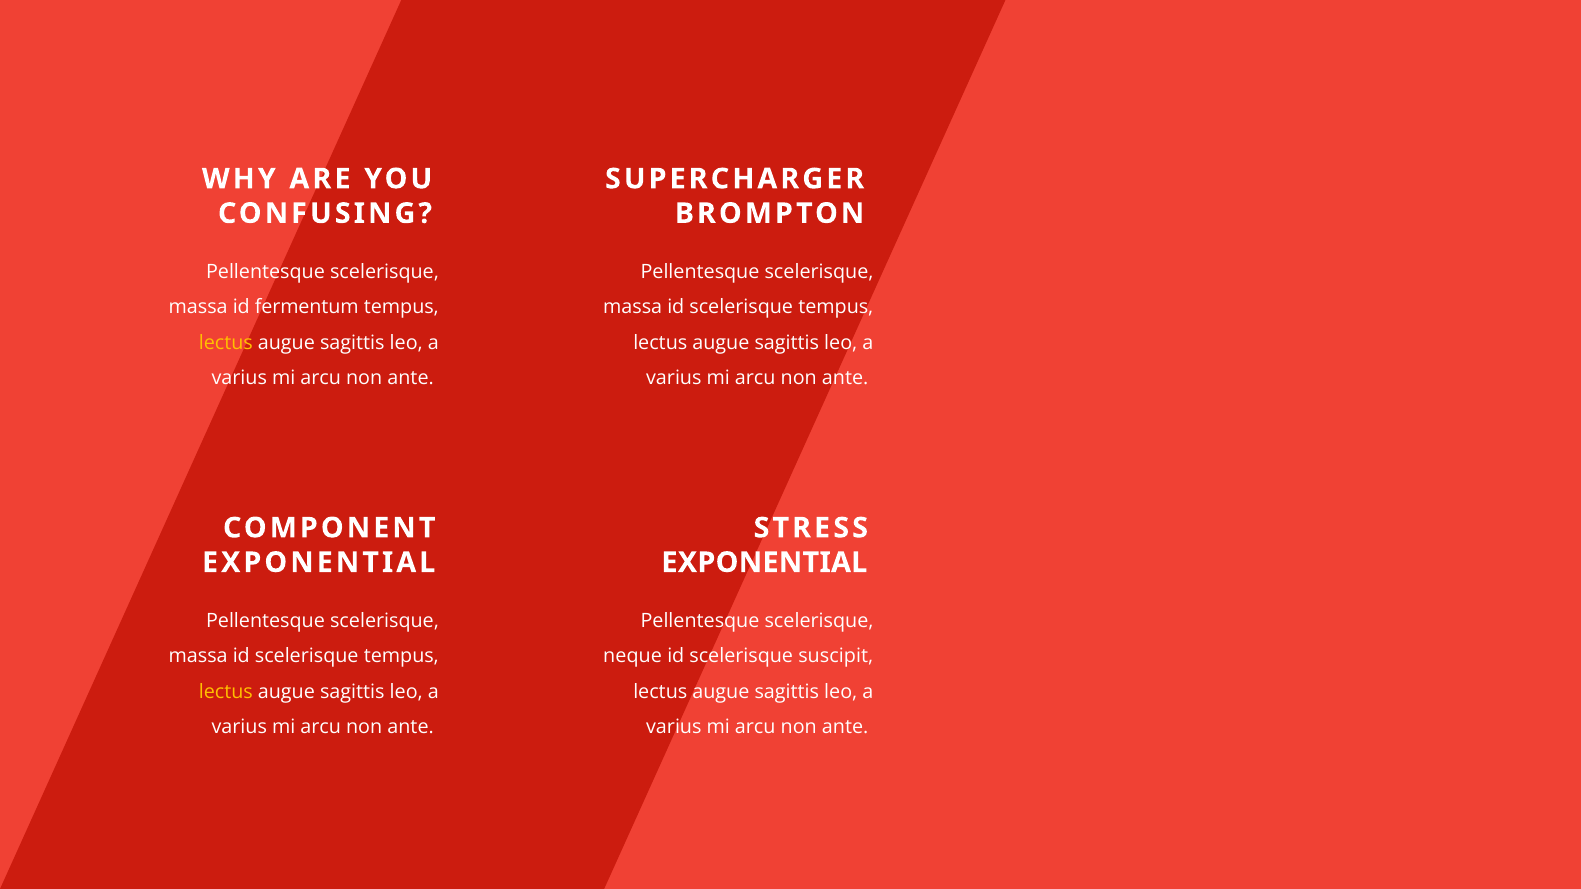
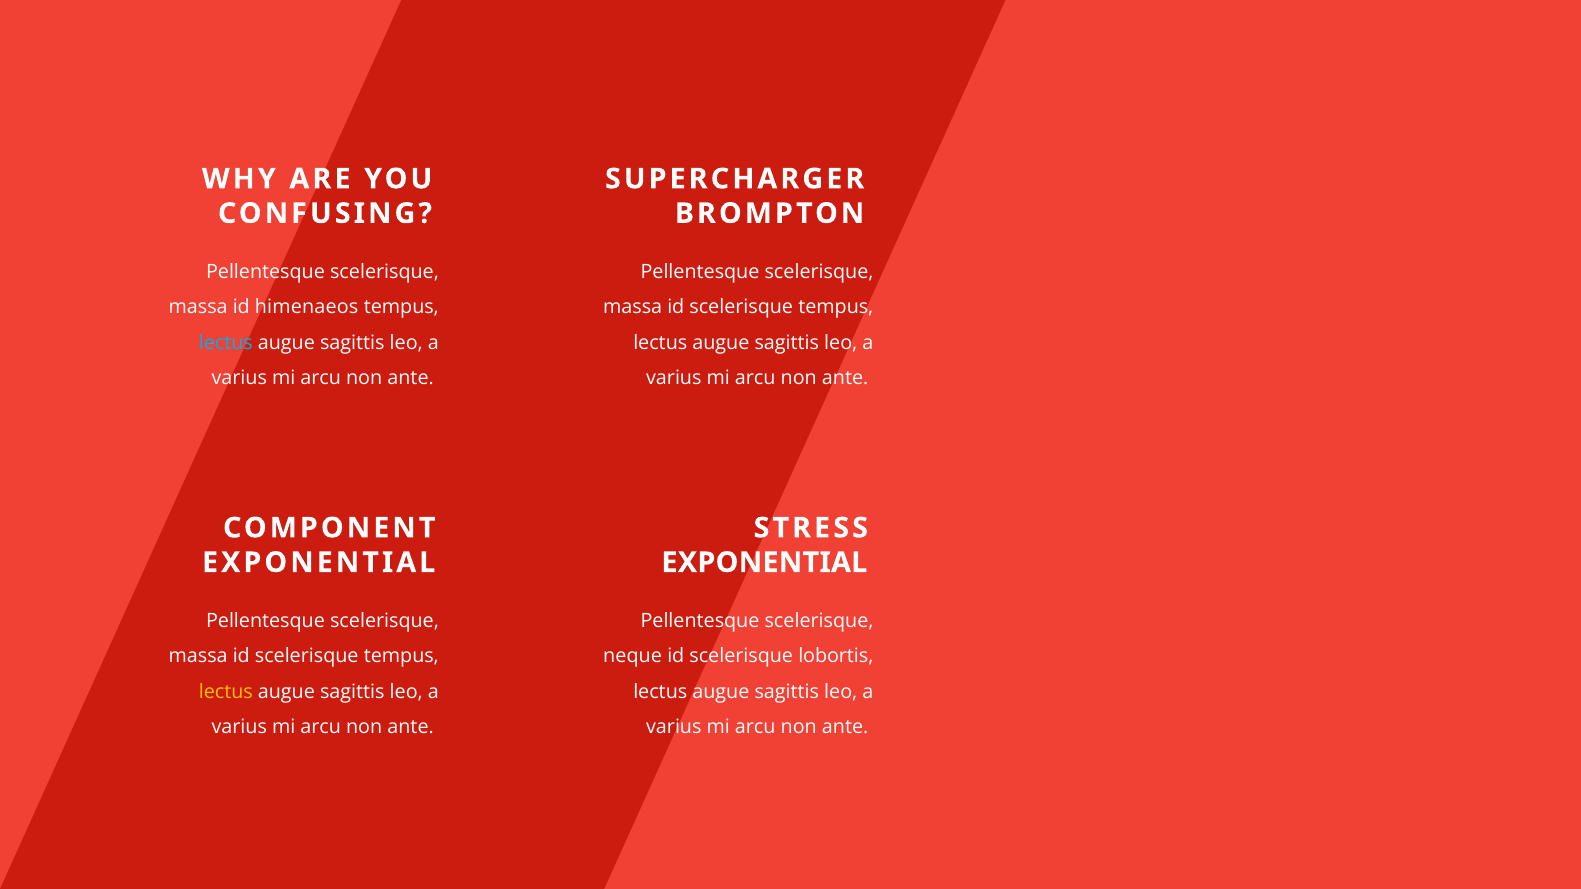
fermentum: fermentum -> himenaeos
lectus at (226, 343) colour: yellow -> light blue
suscipit: suscipit -> lobortis
